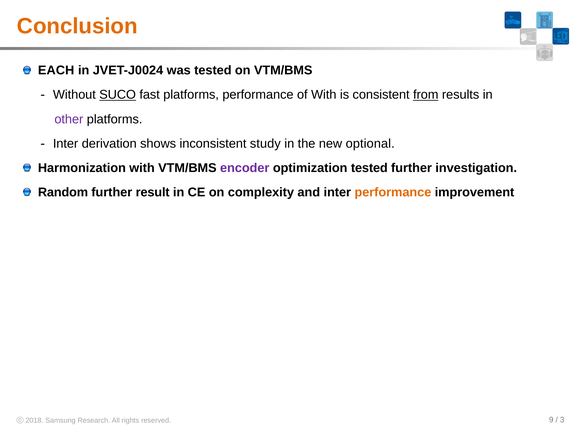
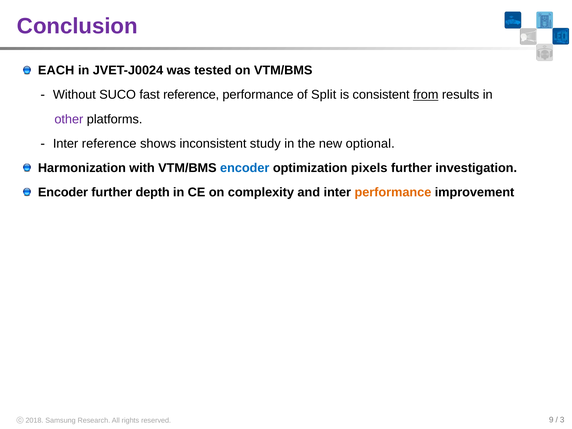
Conclusion colour: orange -> purple
SUCO underline: present -> none
fast platforms: platforms -> reference
of With: With -> Split
Inter derivation: derivation -> reference
encoder at (245, 168) colour: purple -> blue
optimization tested: tested -> pixels
Random at (63, 192): Random -> Encoder
result: result -> depth
